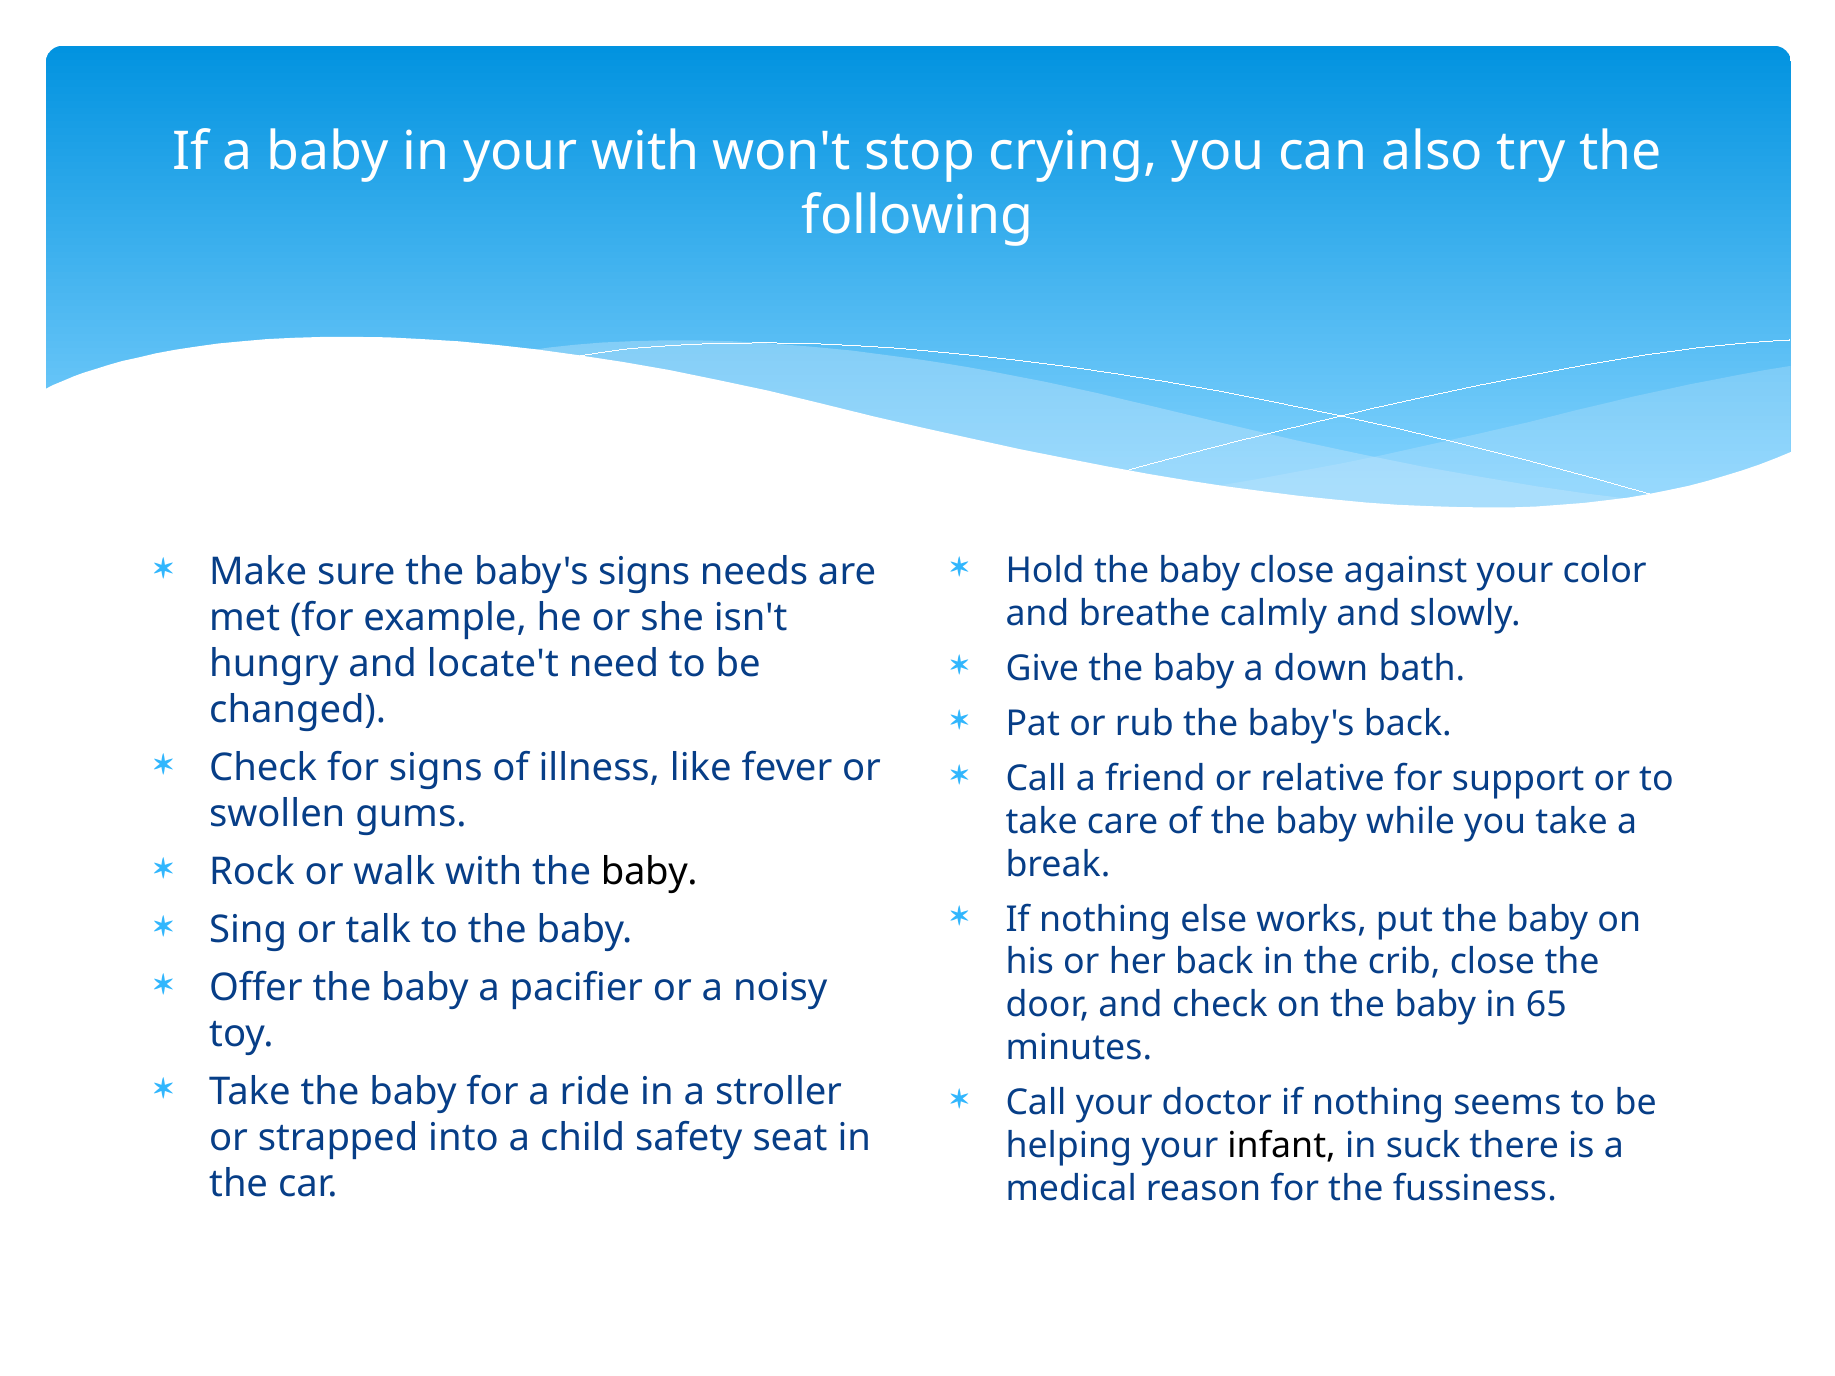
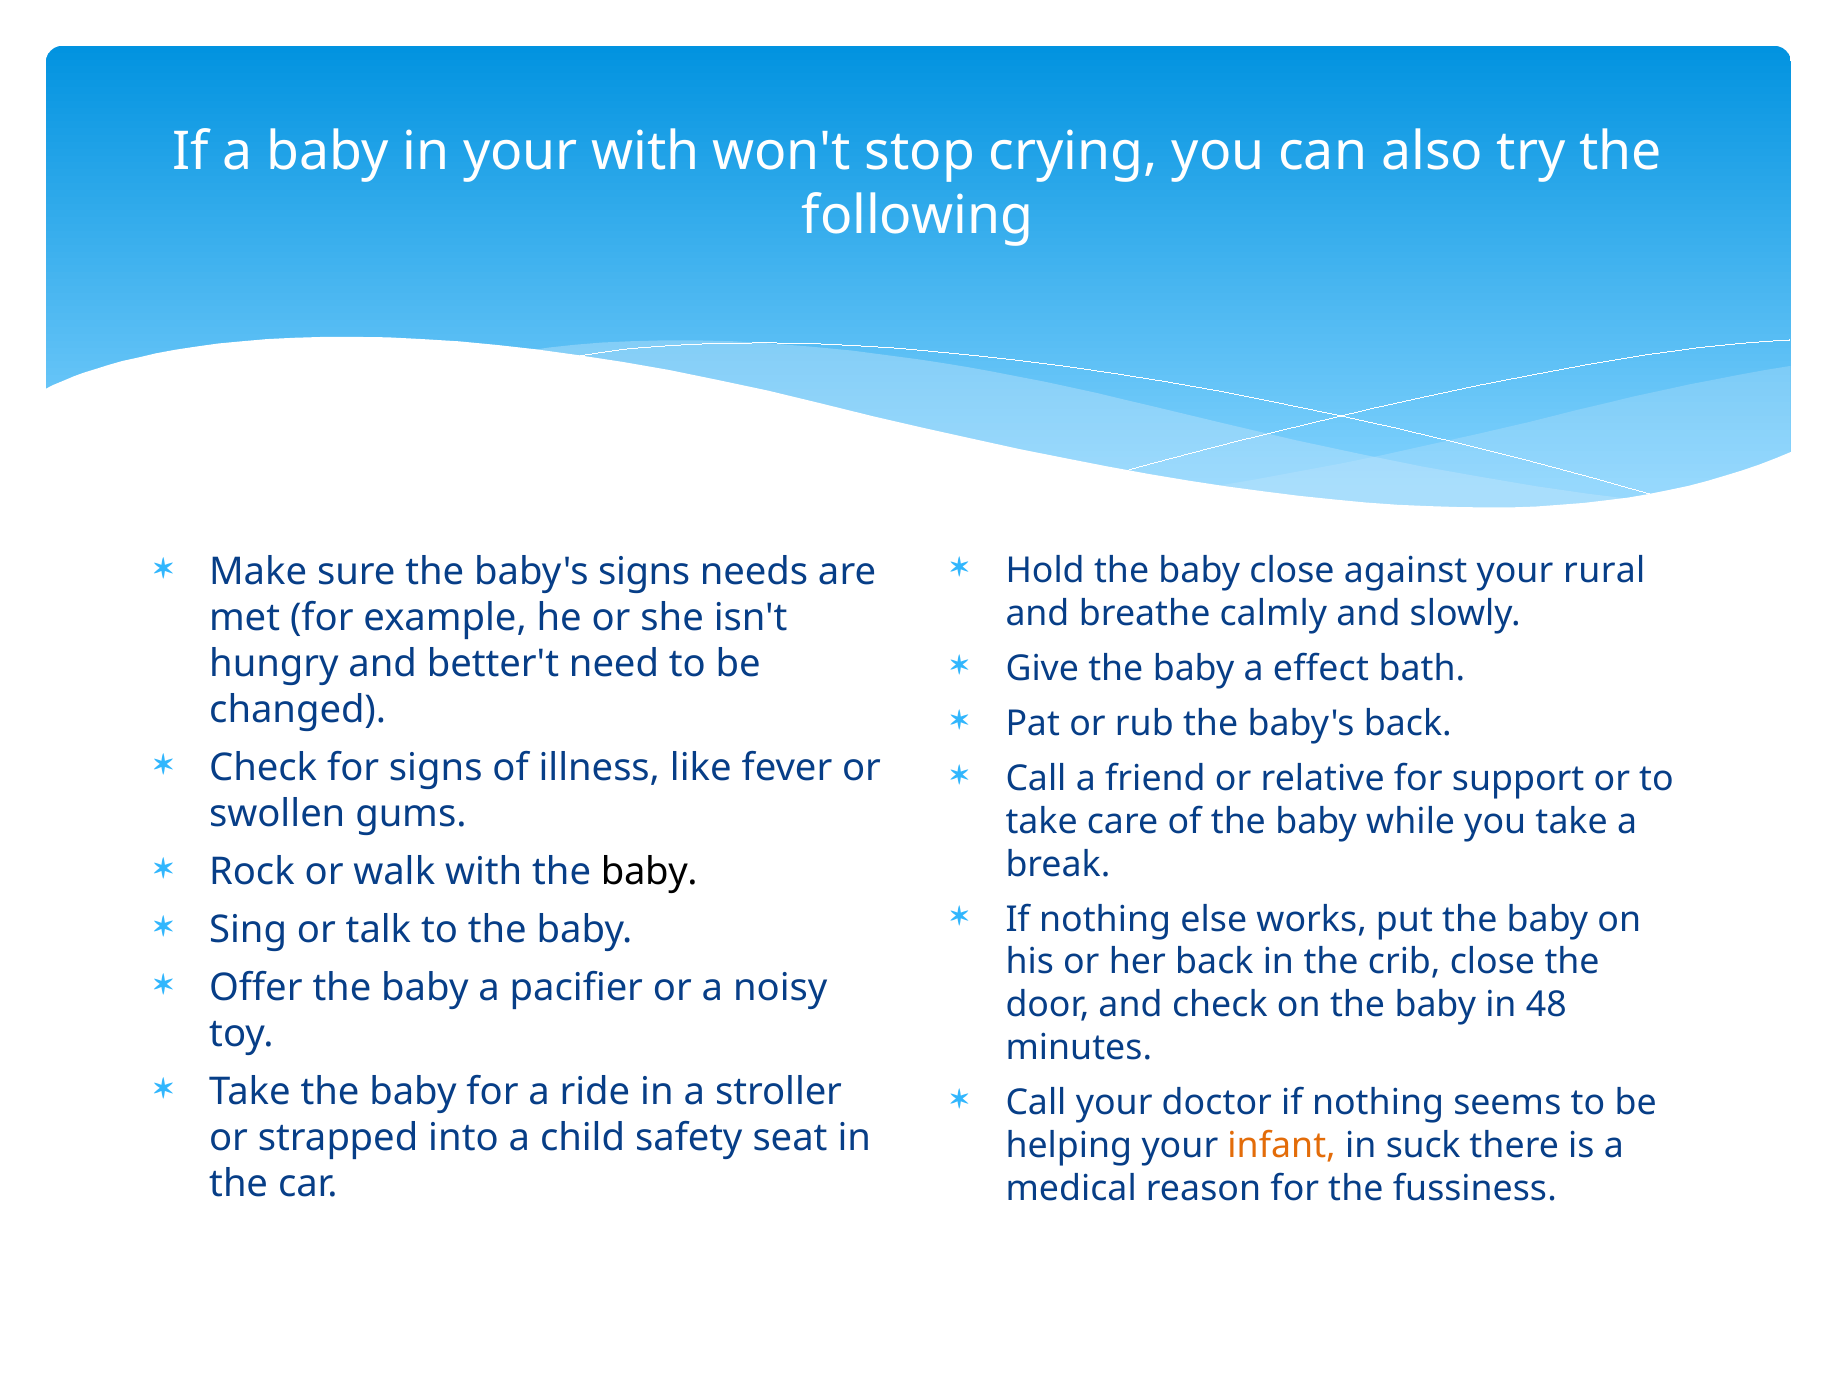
color: color -> rural
down: down -> effect
locate't: locate't -> better't
65: 65 -> 48
infant colour: black -> orange
